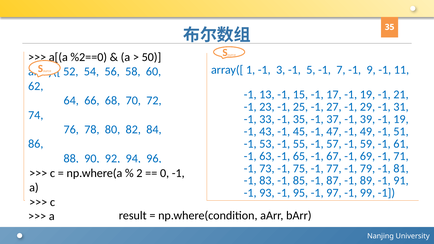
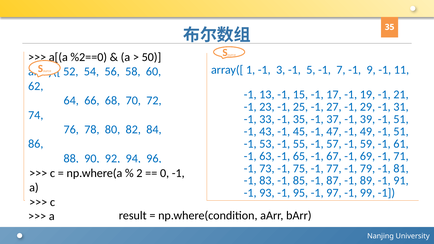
39 -1 19: 19 -> 51
